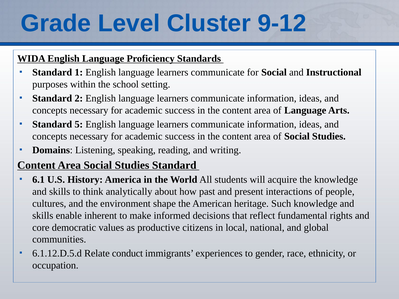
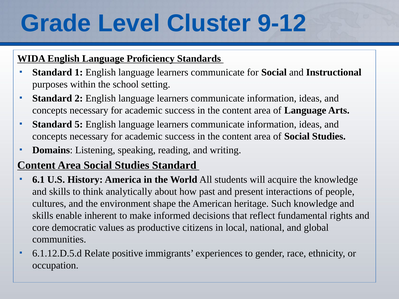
conduct: conduct -> positive
